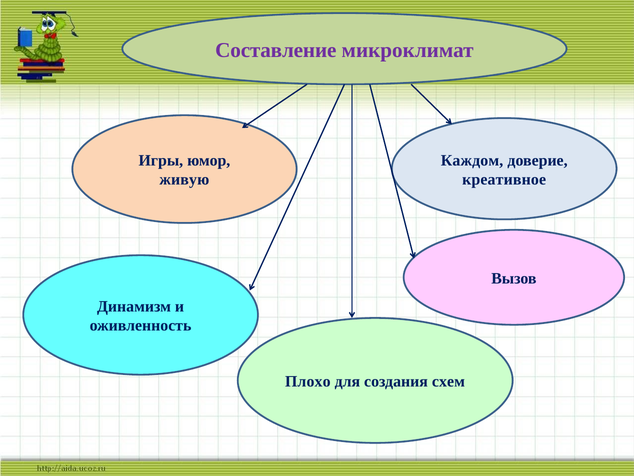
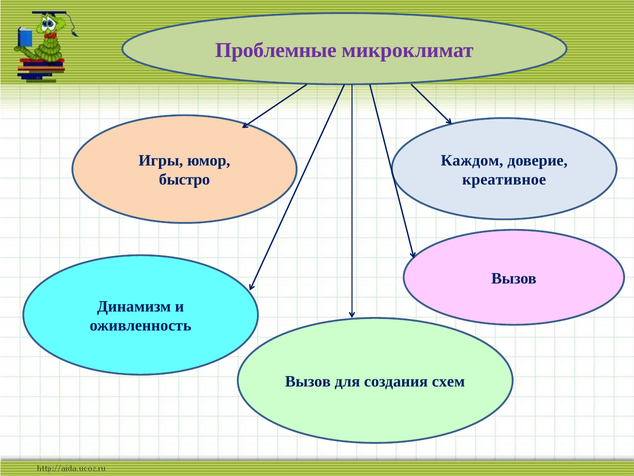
Составление: Составление -> Проблемные
живую: живую -> быстро
Плохо at (308, 381): Плохо -> Вызов
